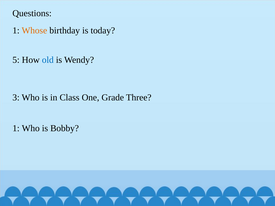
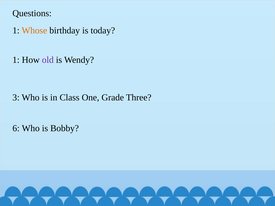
5 at (16, 60): 5 -> 1
old colour: blue -> purple
1 at (16, 128): 1 -> 6
